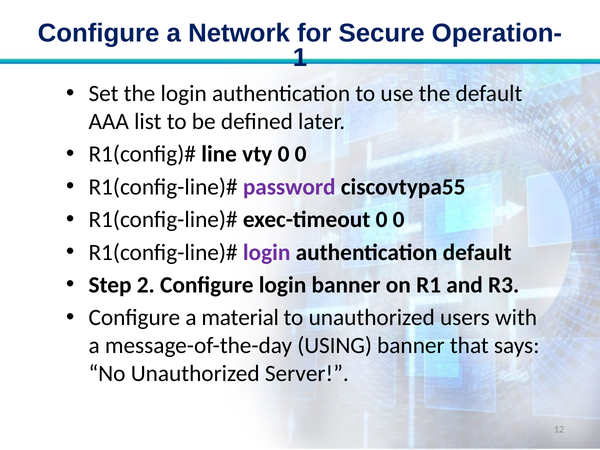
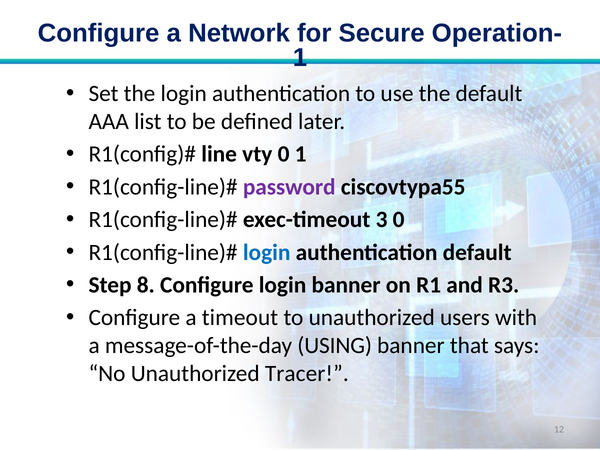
vty 0 0: 0 -> 1
exec-timeout 0: 0 -> 3
login at (267, 252) colour: purple -> blue
2: 2 -> 8
material: material -> timeout
Server: Server -> Tracer
